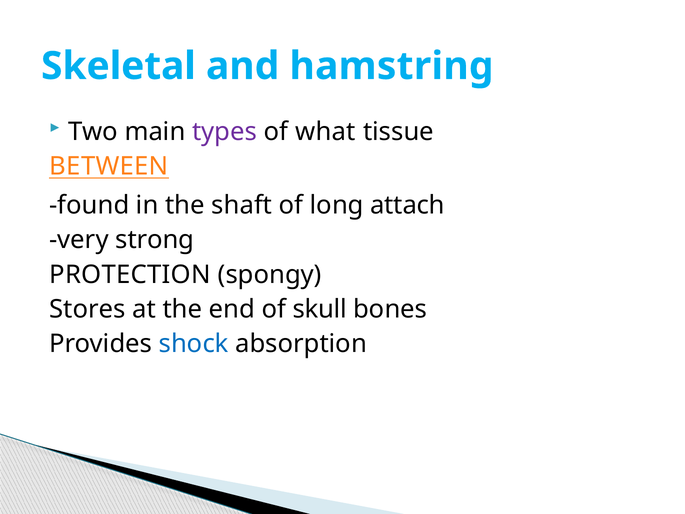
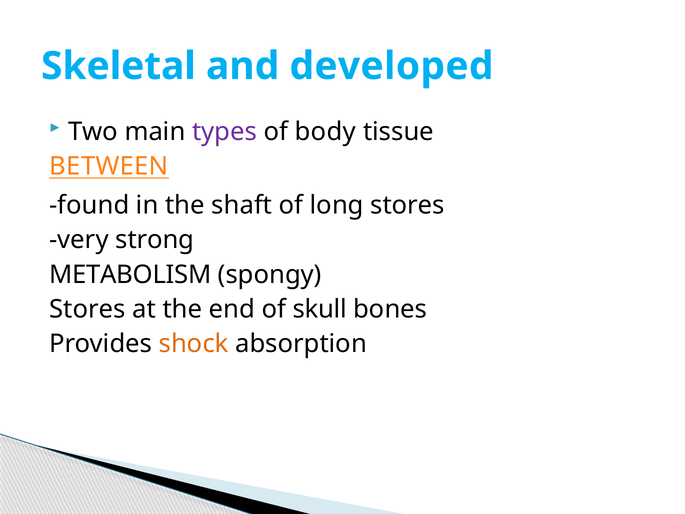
hamstring: hamstring -> developed
what: what -> body
long attach: attach -> stores
PROTECTION: PROTECTION -> METABOLISM
shock colour: blue -> orange
